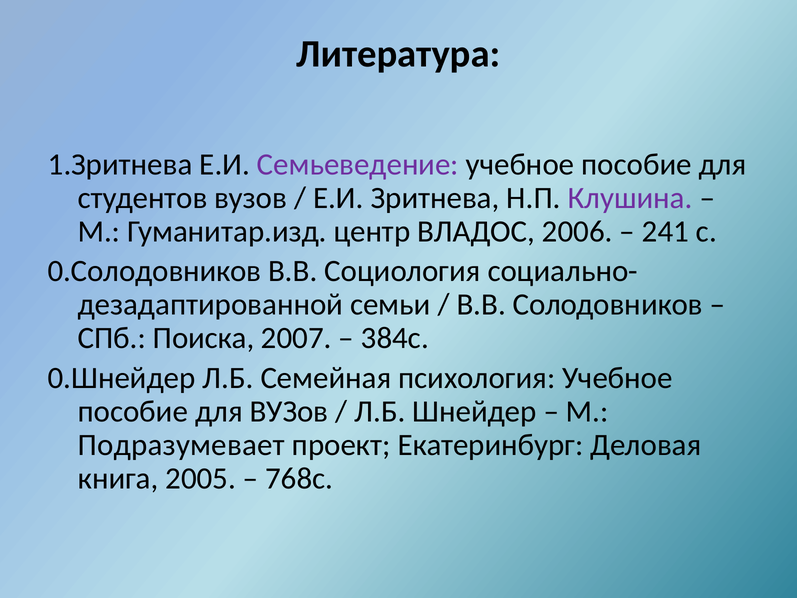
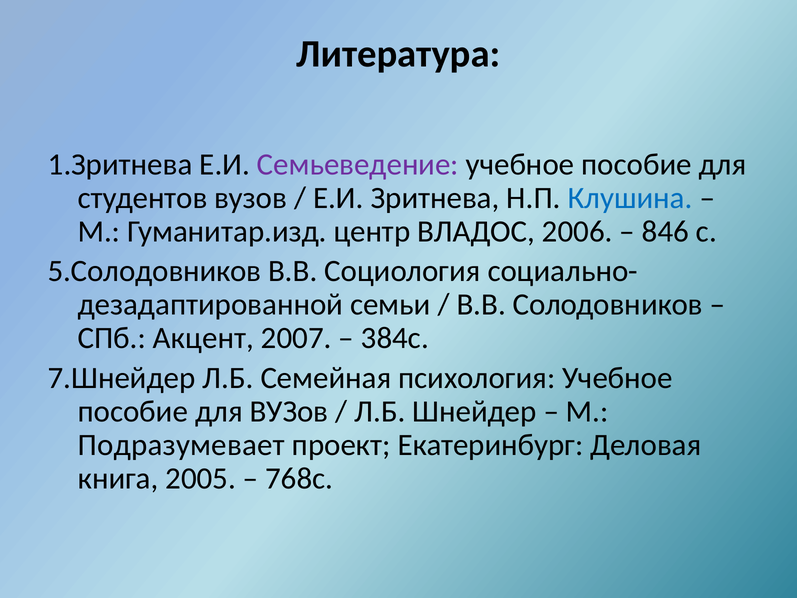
Клушина colour: purple -> blue
241: 241 -> 846
0.Солодовников: 0.Солодовников -> 5.Солодовников
Поиска: Поиска -> Акцент
0.Шнейдер: 0.Шнейдер -> 7.Шнейдер
